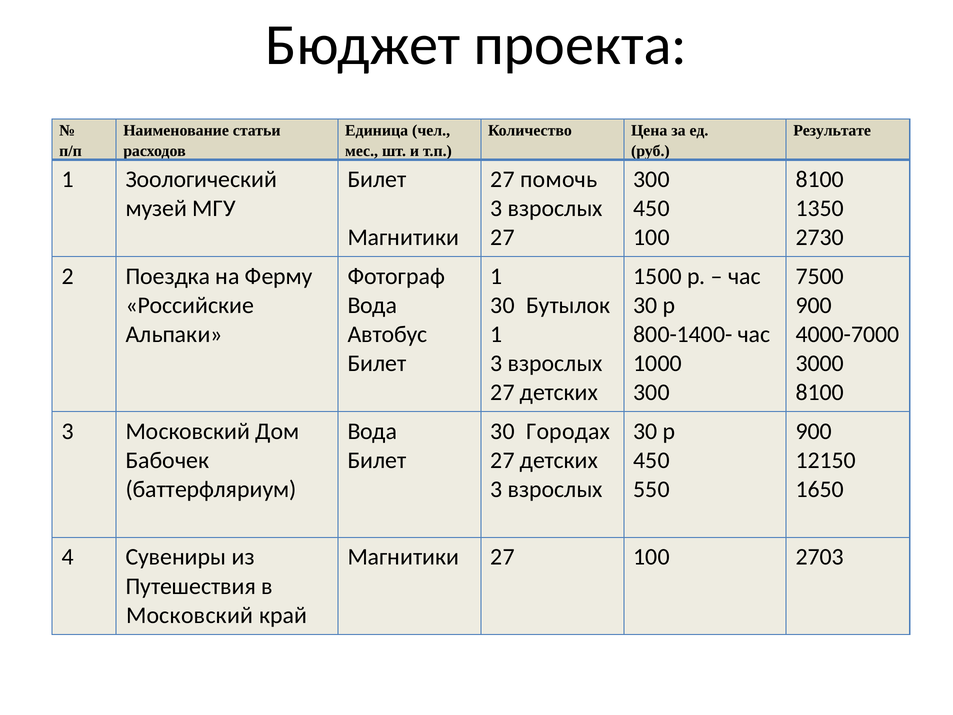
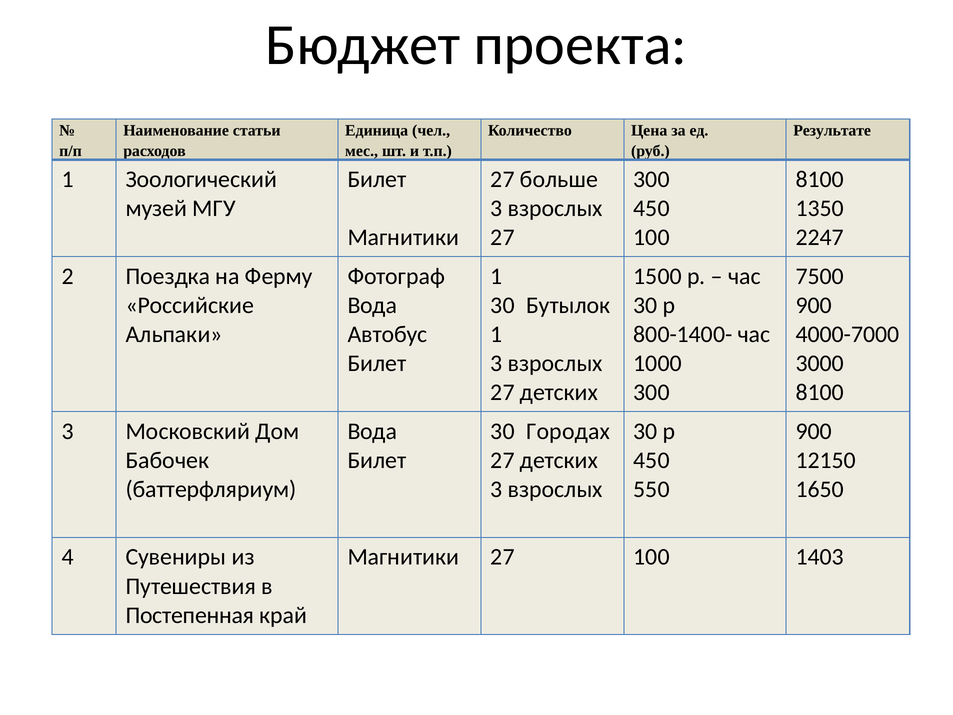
помочь: помочь -> больше
2730: 2730 -> 2247
2703: 2703 -> 1403
Московский at (190, 615): Московский -> Постепенная
